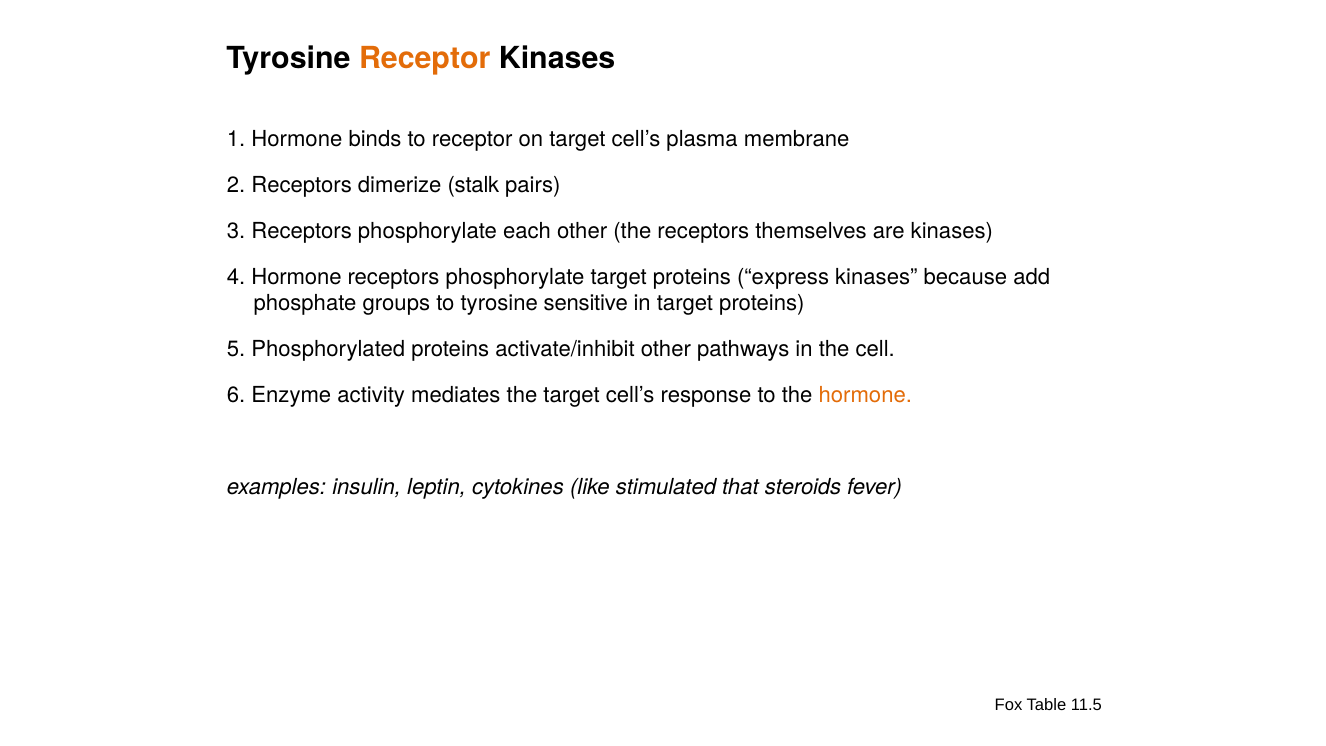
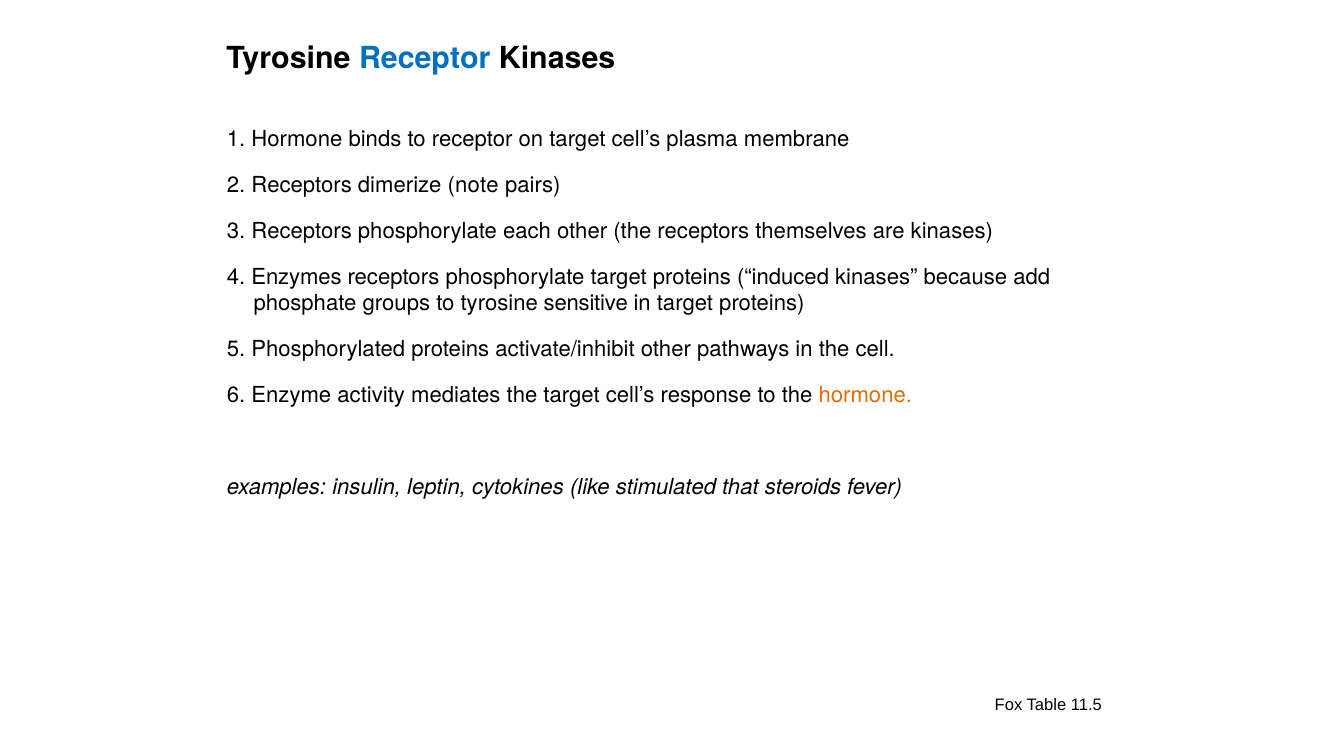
Receptor at (425, 58) colour: orange -> blue
stalk: stalk -> note
4 Hormone: Hormone -> Enzymes
express: express -> induced
